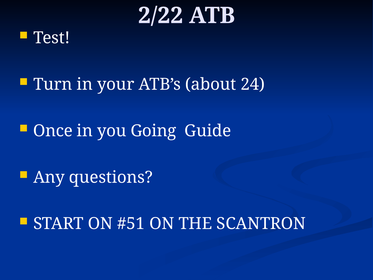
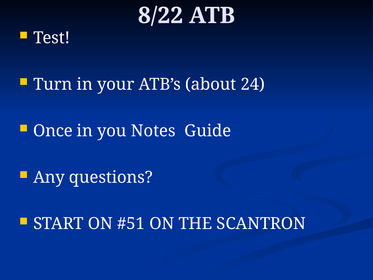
2/22: 2/22 -> 8/22
Going: Going -> Notes
